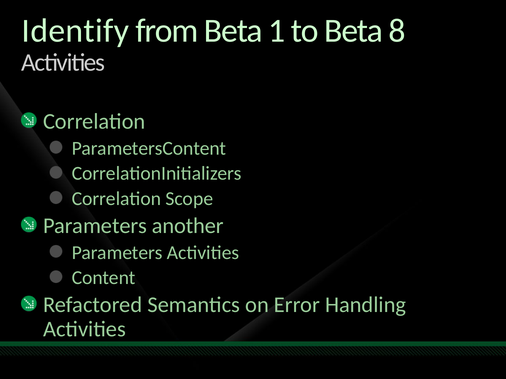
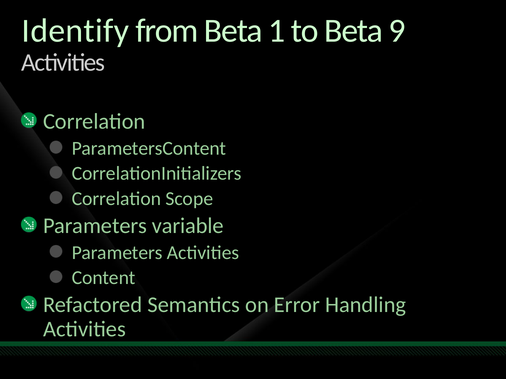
8: 8 -> 9
another: another -> variable
